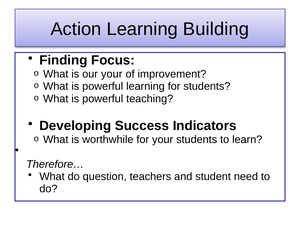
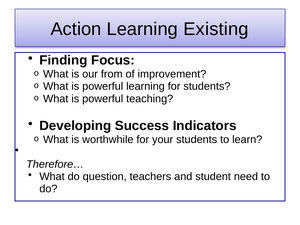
Building: Building -> Existing
our your: your -> from
